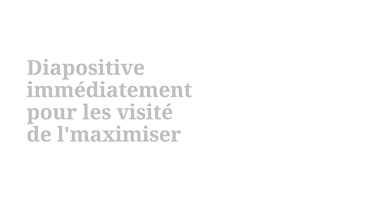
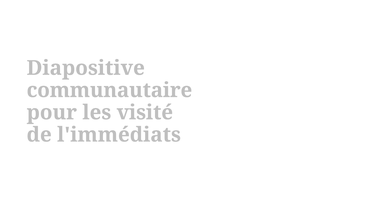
immédiatement: immédiatement -> communautaire
l'maximiser: l'maximiser -> l'immédiats
